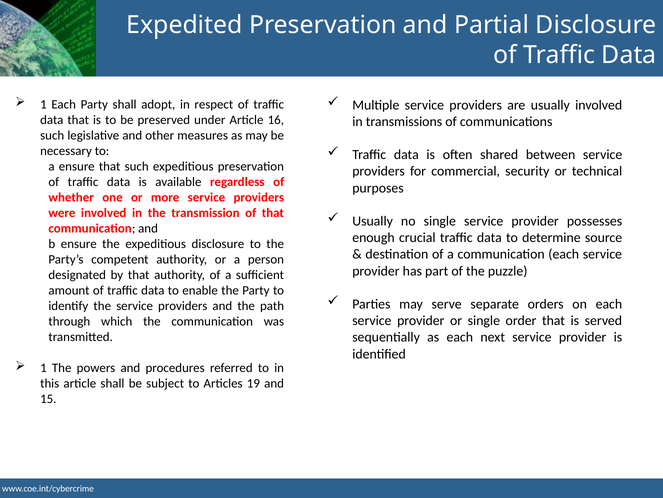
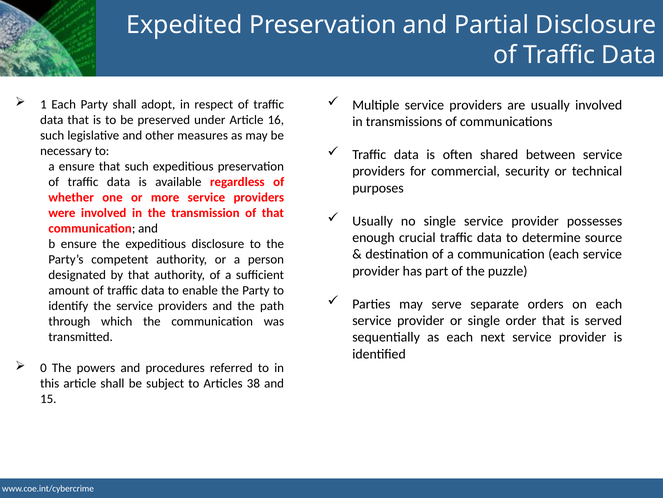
1 at (43, 367): 1 -> 0
19: 19 -> 38
